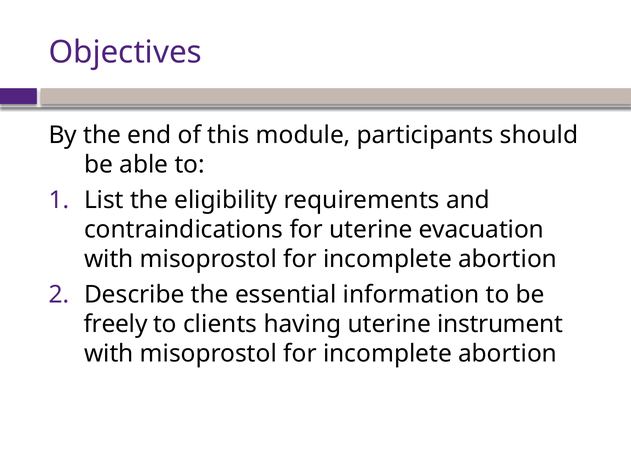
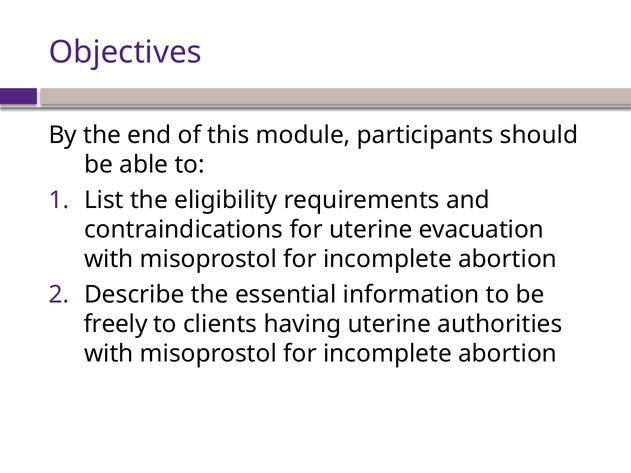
instrument: instrument -> authorities
